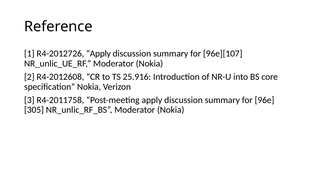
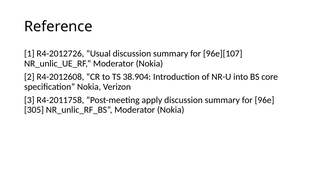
R4-2012726 Apply: Apply -> Usual
25.916: 25.916 -> 38.904
